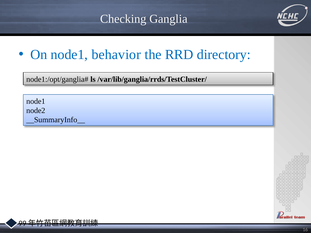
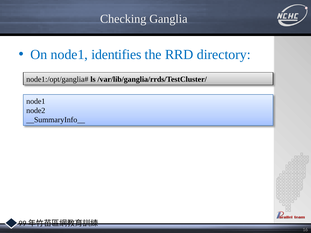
behavior: behavior -> identifies
